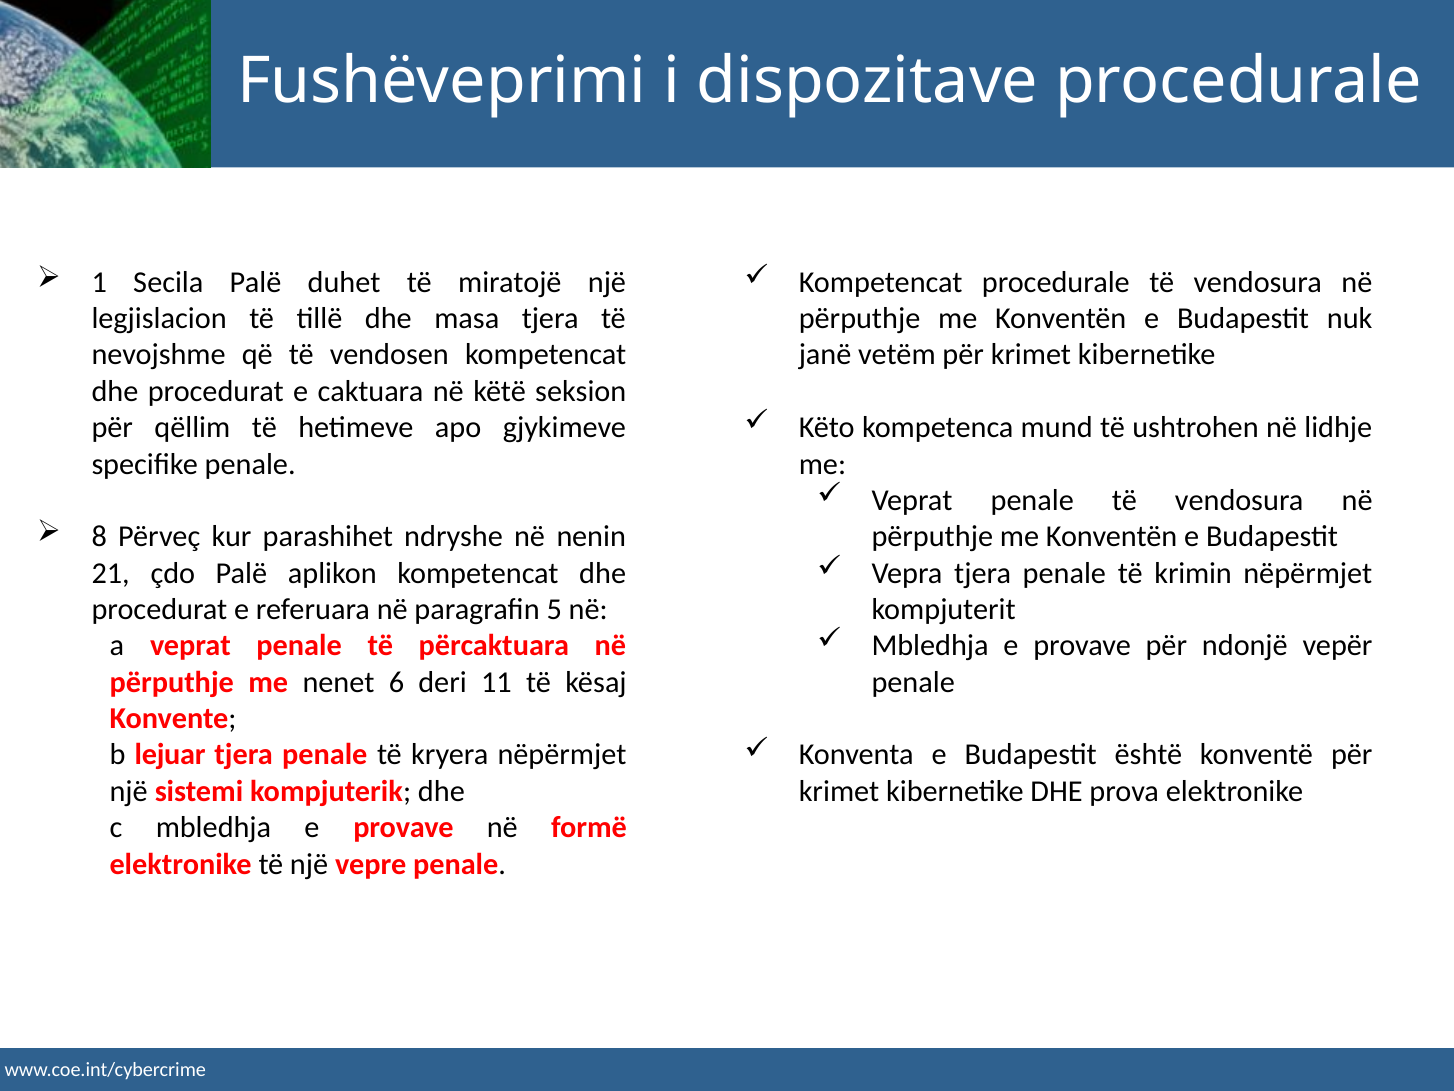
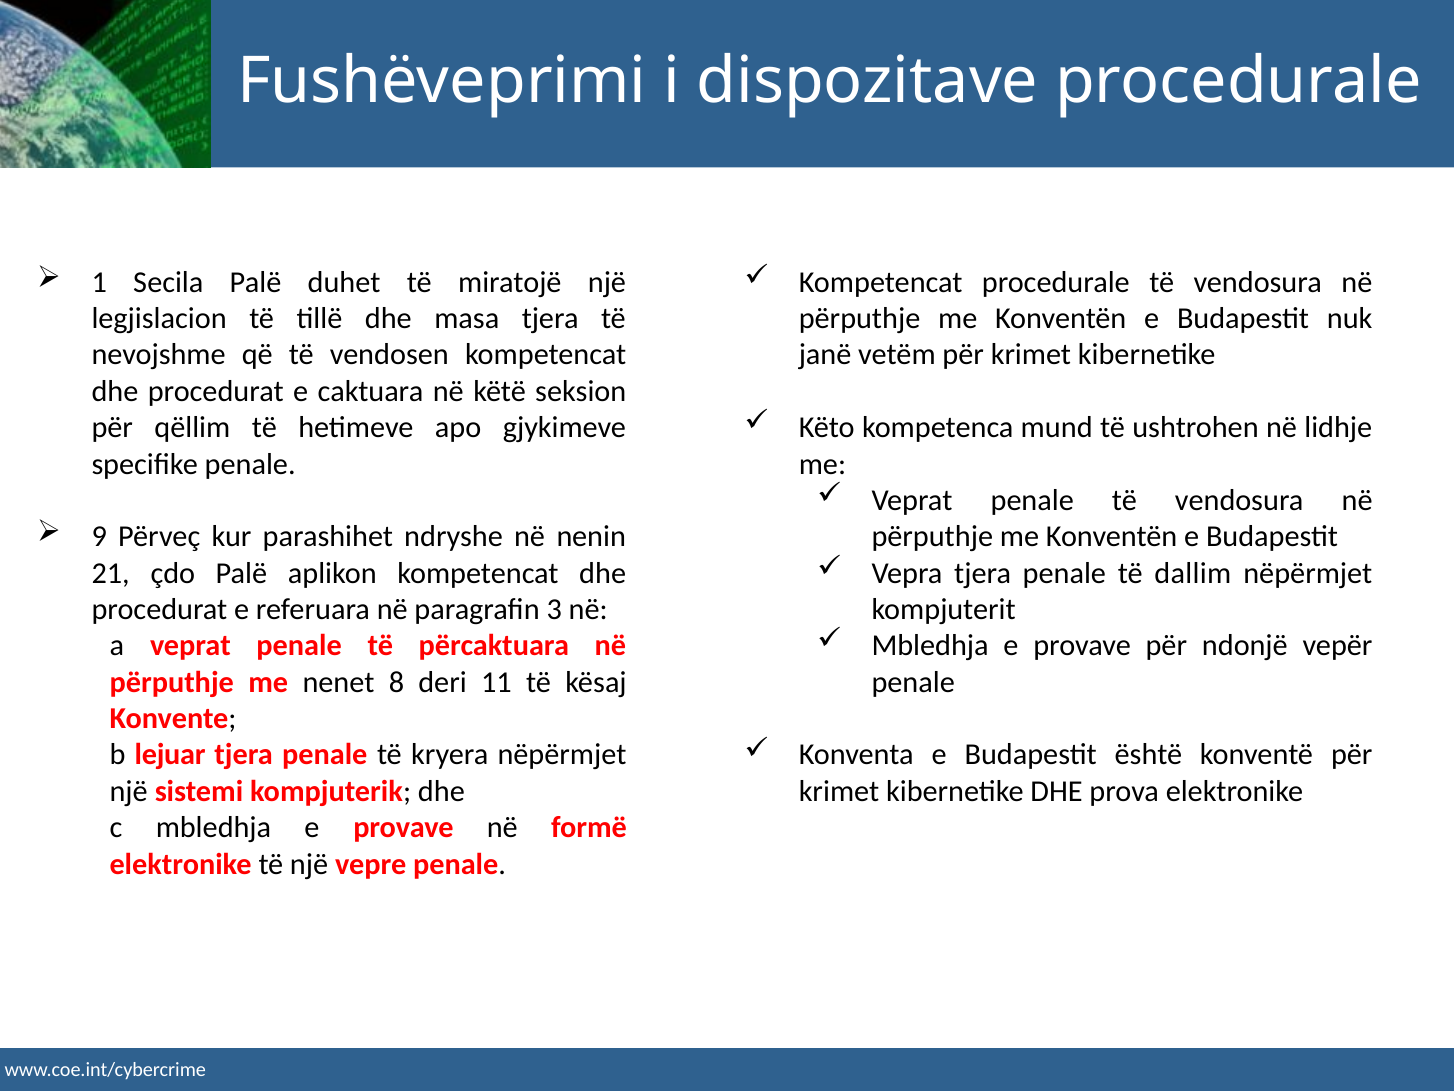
8: 8 -> 9
krimin: krimin -> dallim
5: 5 -> 3
6: 6 -> 8
